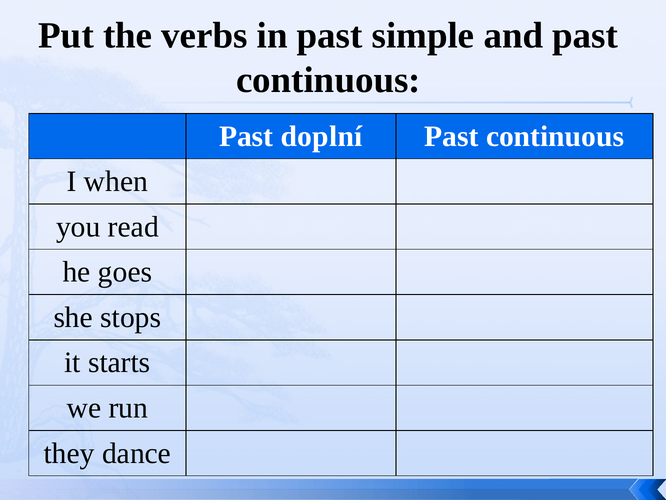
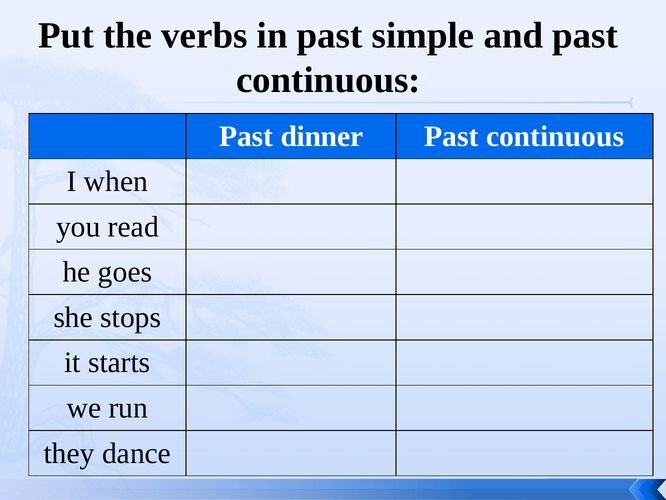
doplní: doplní -> dinner
